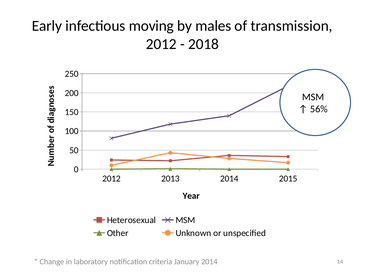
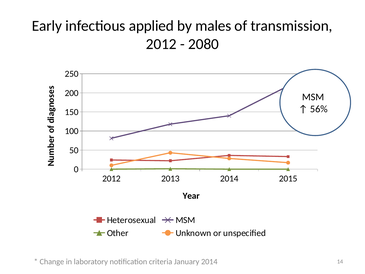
moving: moving -> applied
2018: 2018 -> 2080
